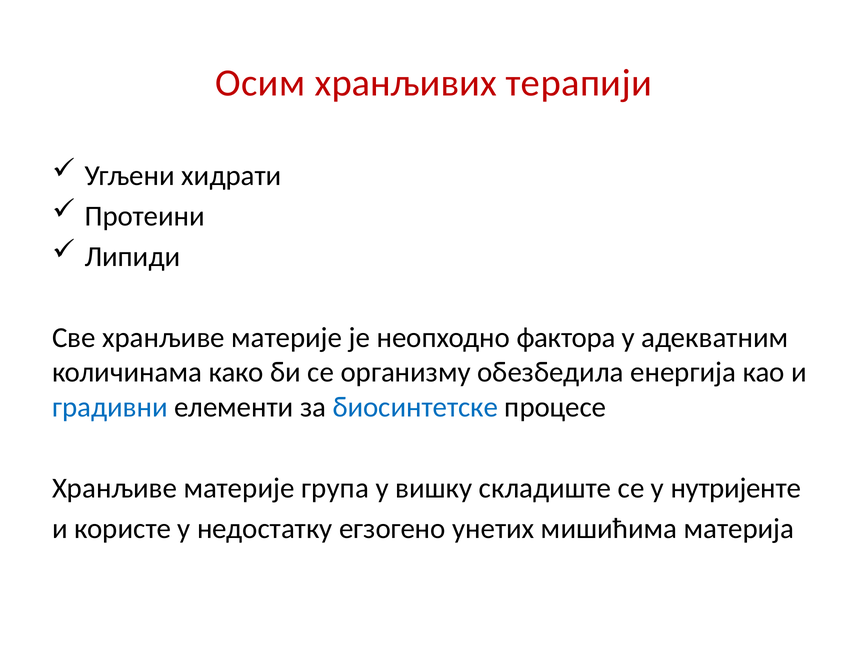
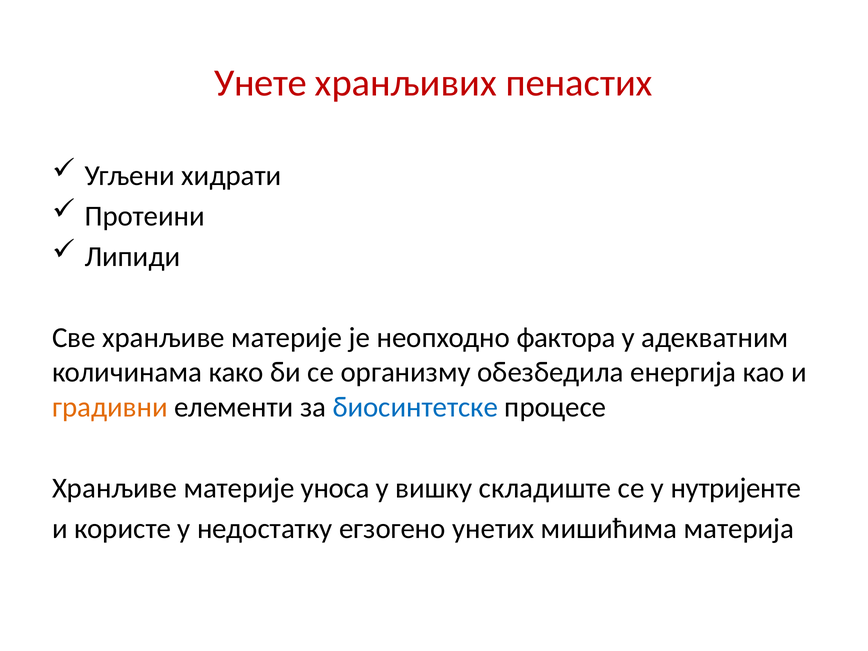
Осим: Осим -> Унете
терапији: терапији -> пенастих
градивни colour: blue -> orange
група: група -> уноса
